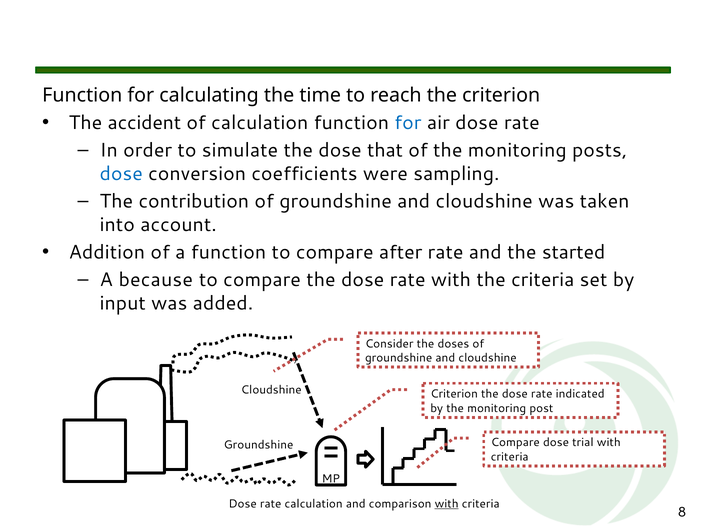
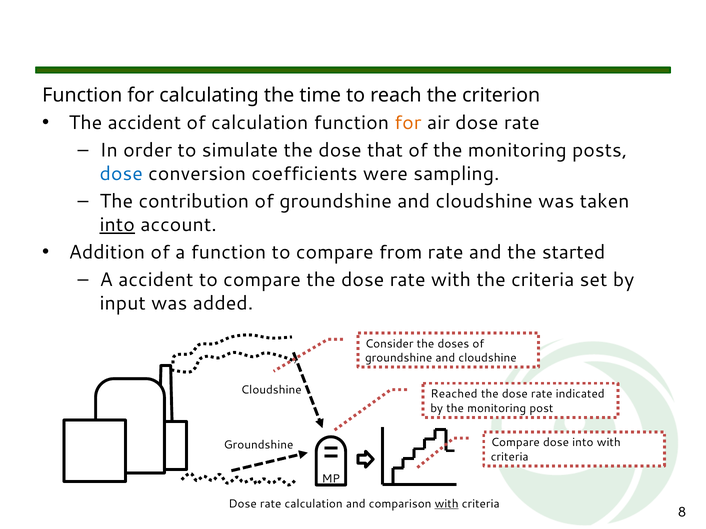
for at (408, 123) colour: blue -> orange
into at (117, 225) underline: none -> present
after: after -> from
A because: because -> accident
Criterion at (454, 394): Criterion -> Reached
dose trial: trial -> into
